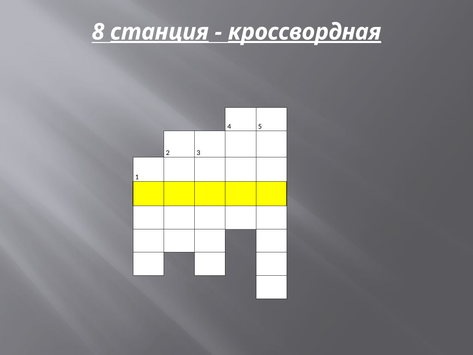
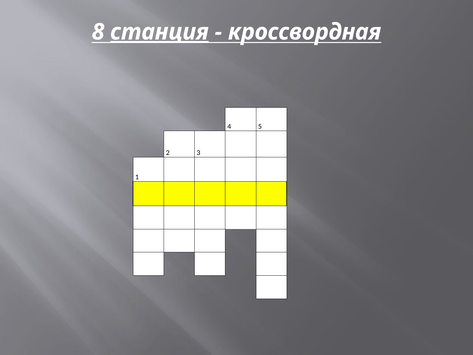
кроссвордная underline: present -> none
